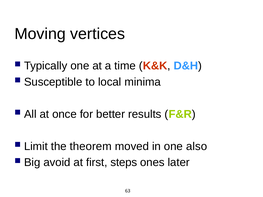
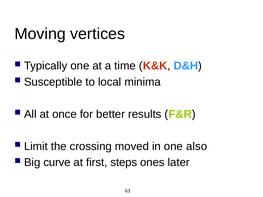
theorem: theorem -> crossing
avoid: avoid -> curve
